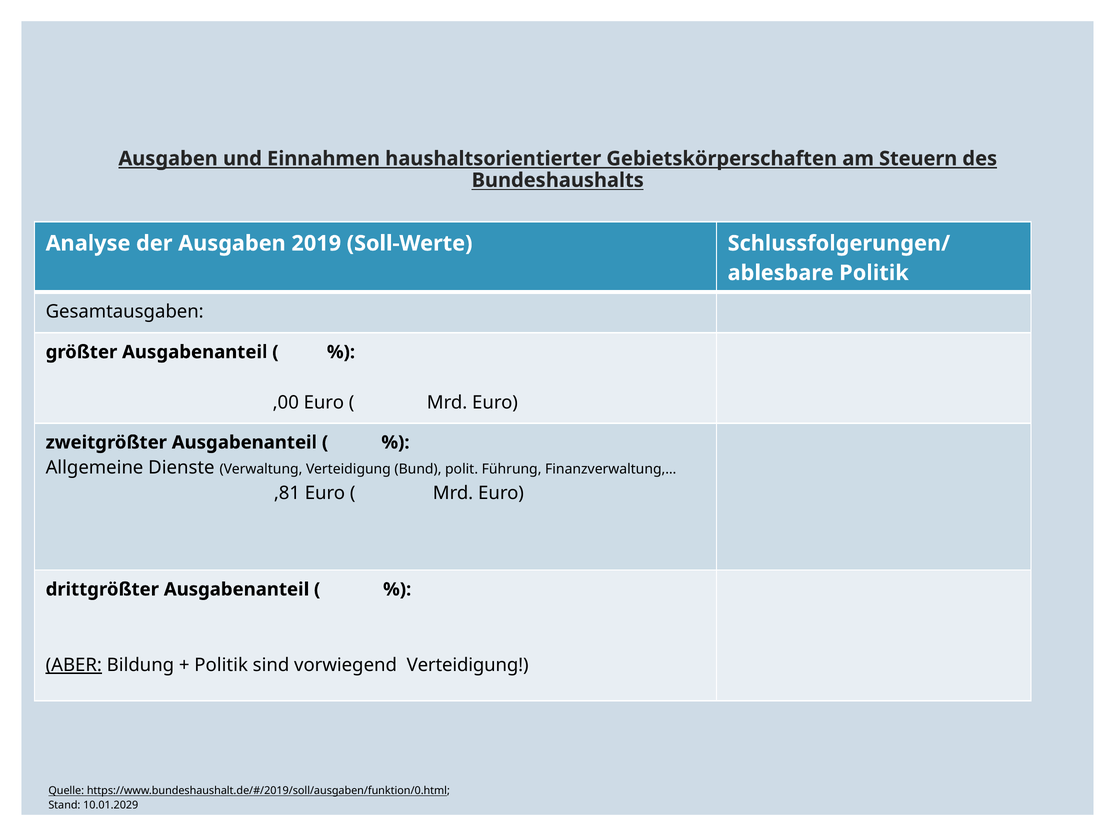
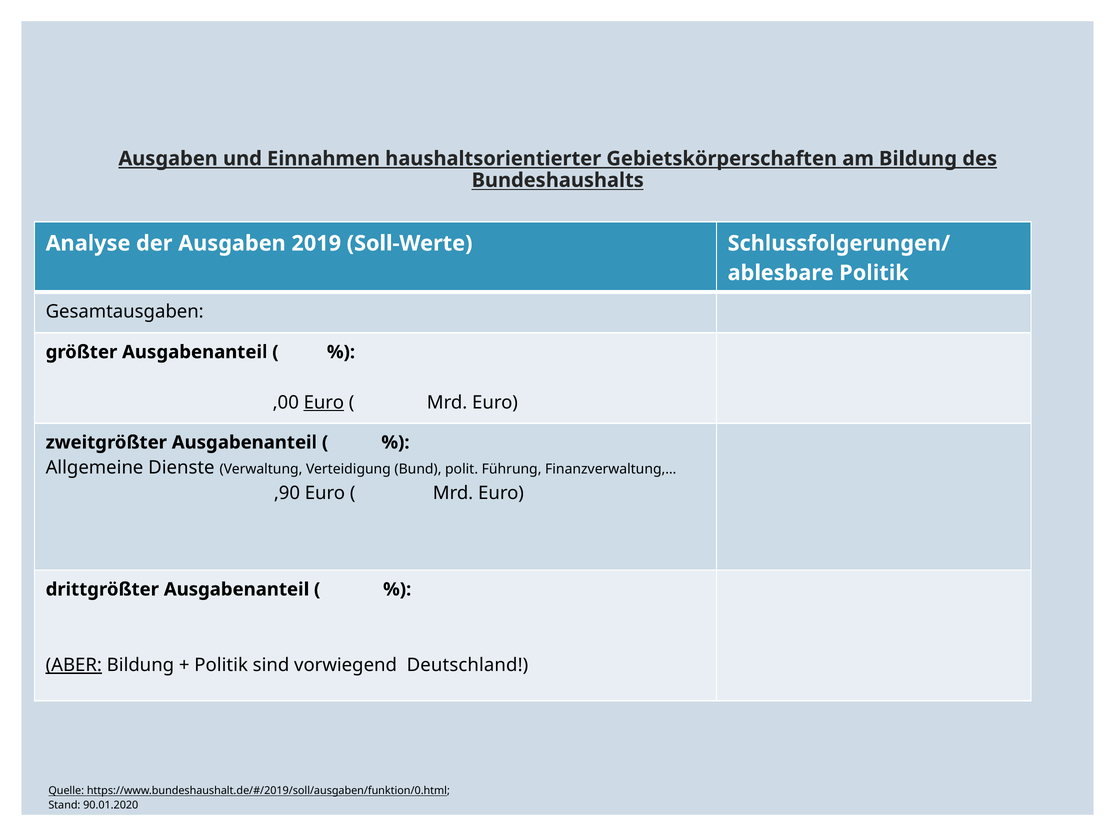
am Steuern: Steuern -> Bildung
Euro at (324, 403) underline: none -> present
,81: ,81 -> ,90
vorwiegend Verteidigung: Verteidigung -> Deutschland
10.01.2029: 10.01.2029 -> 90.01.2020
